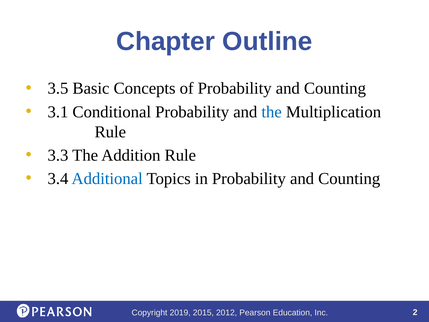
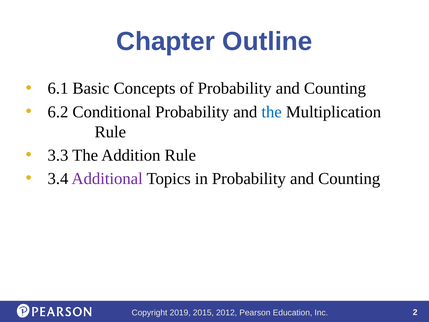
3.5: 3.5 -> 6.1
3.1: 3.1 -> 6.2
Additional colour: blue -> purple
